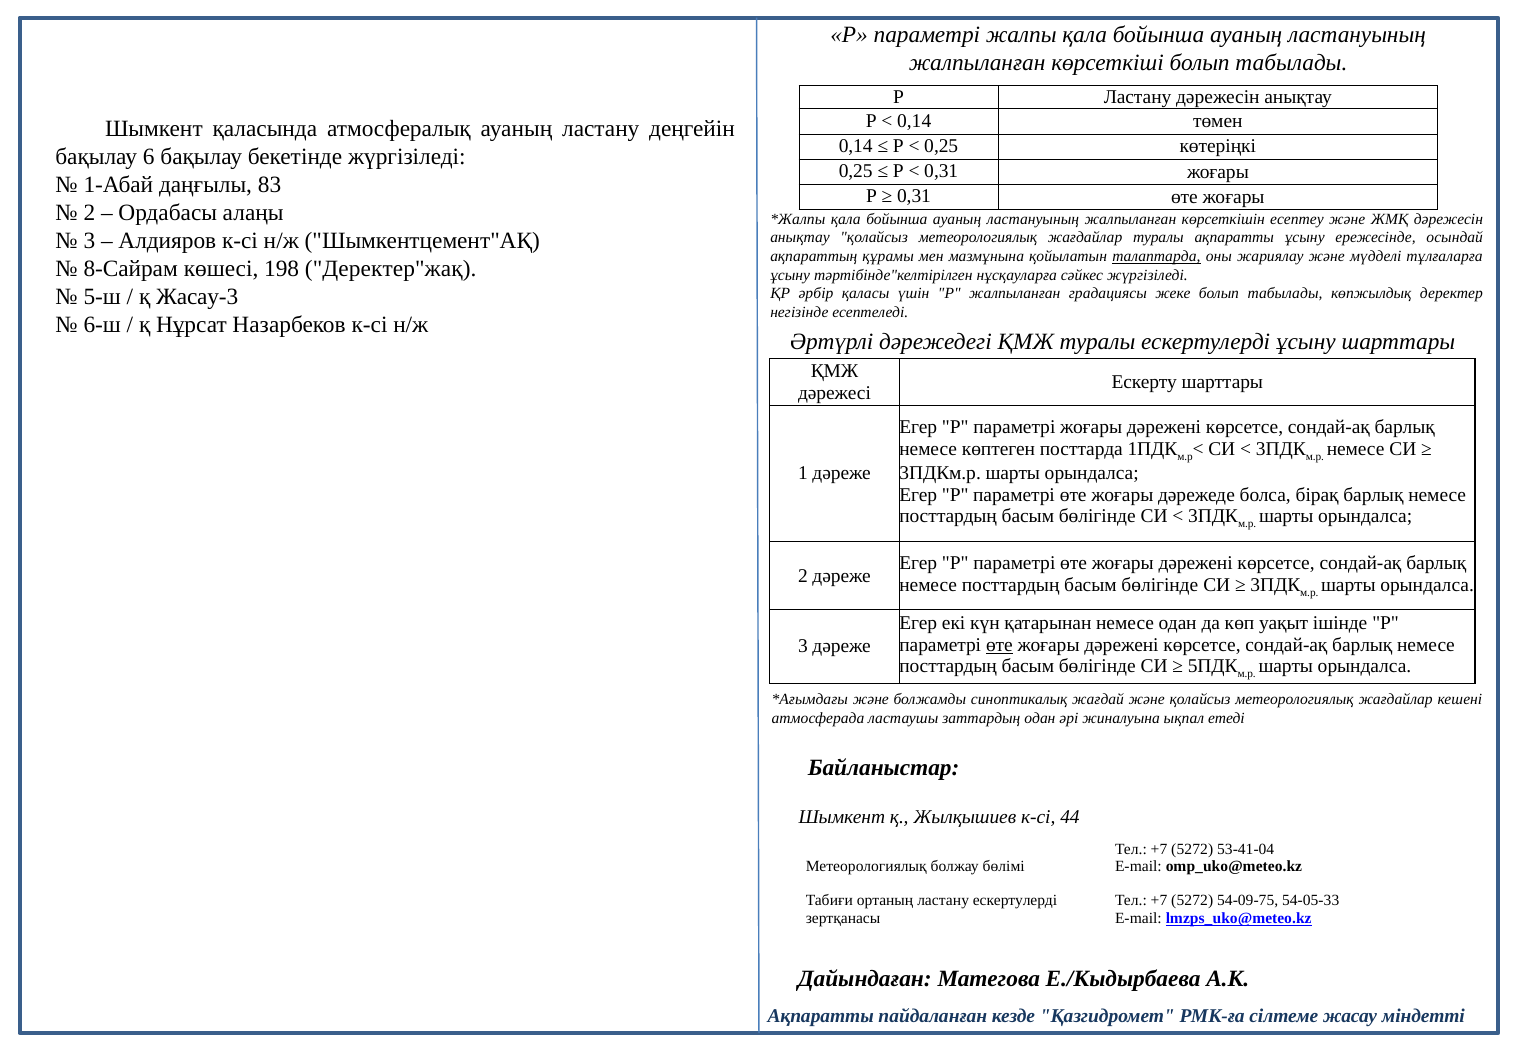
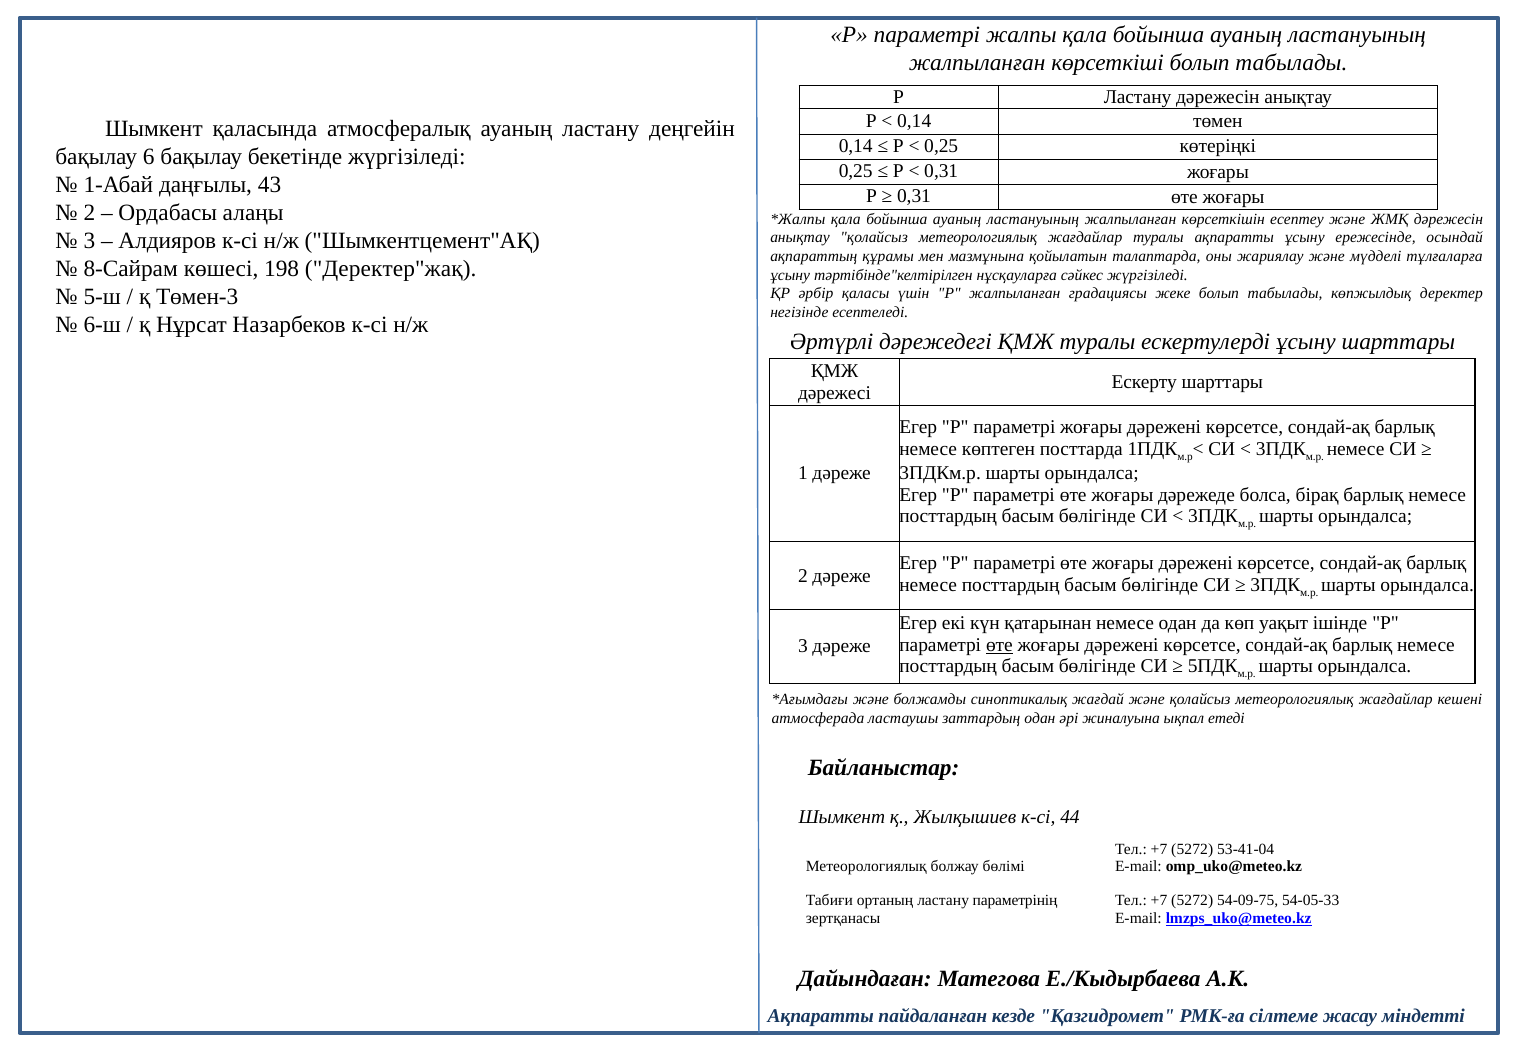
83: 83 -> 43
талаптарда underline: present -> none
Жасау-3: Жасау-3 -> Төмен-3
ластану ескертулерді: ескертулерді -> параметрінің
